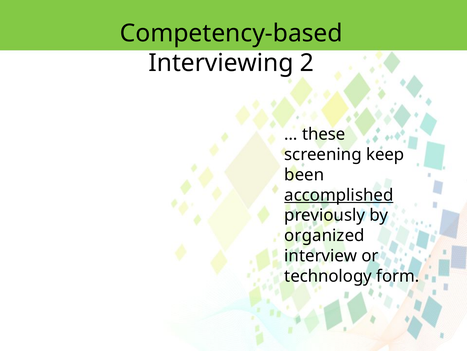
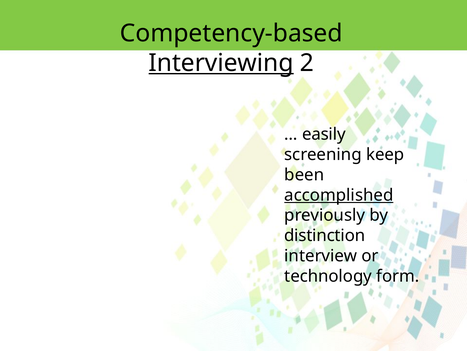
Interviewing underline: none -> present
these: these -> easily
organized: organized -> distinction
